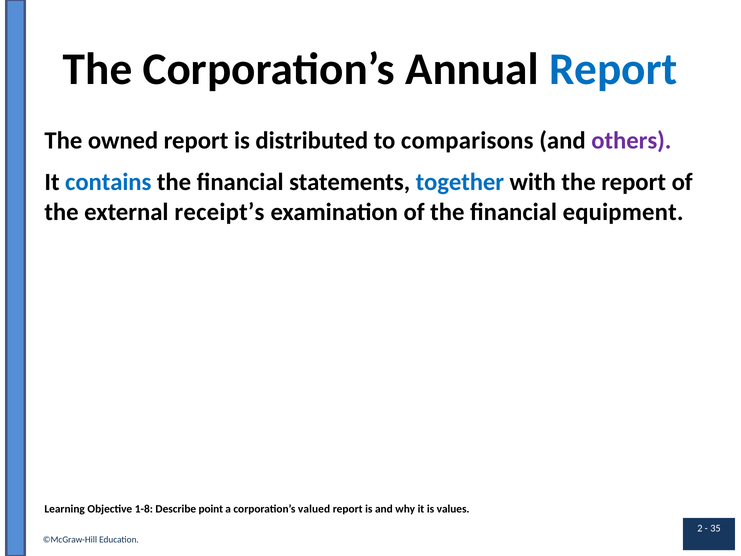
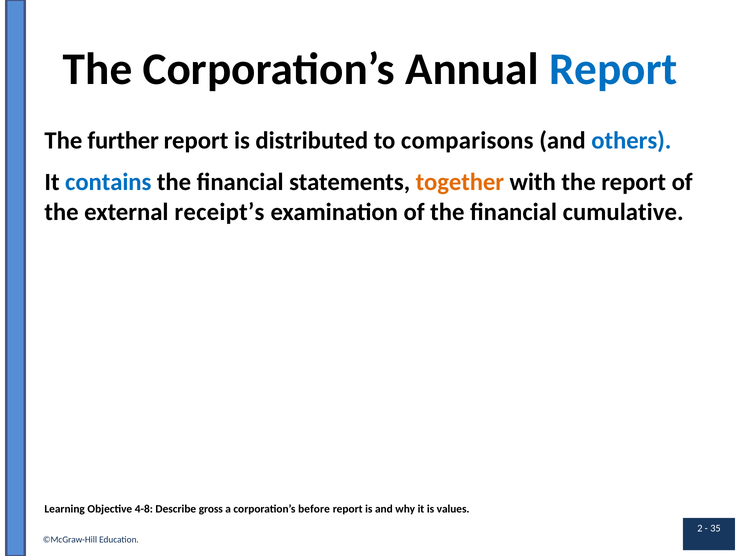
owned: owned -> further
others colour: purple -> blue
together colour: blue -> orange
equipment: equipment -> cumulative
1-8: 1-8 -> 4-8
point: point -> gross
valued: valued -> before
